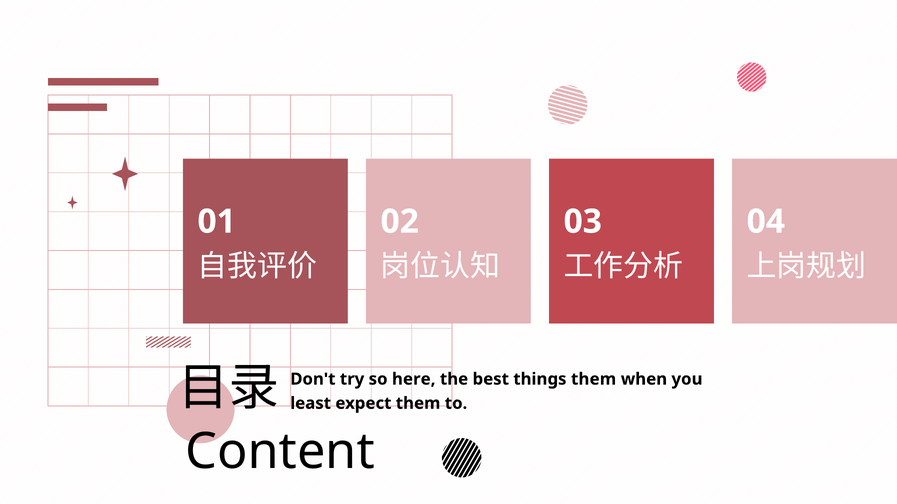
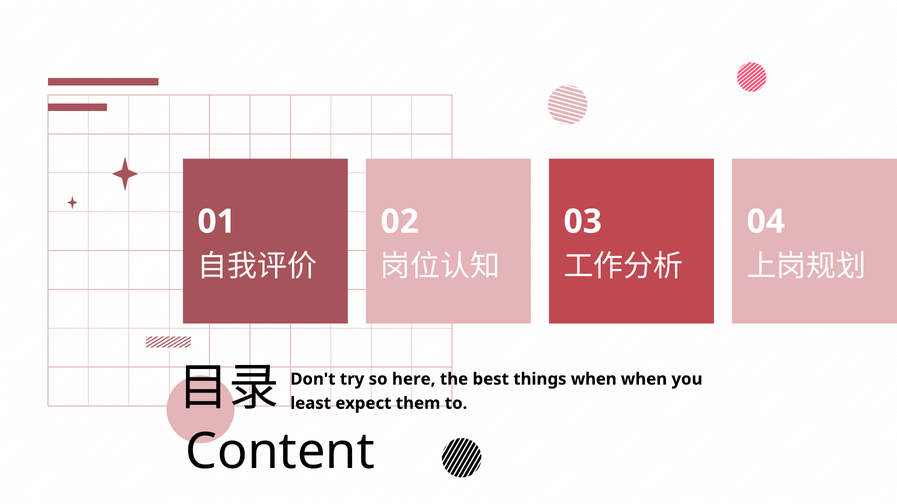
things them: them -> when
